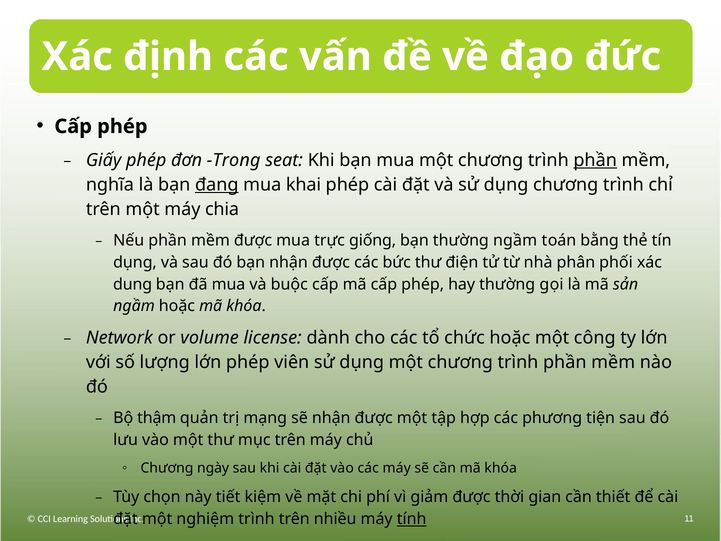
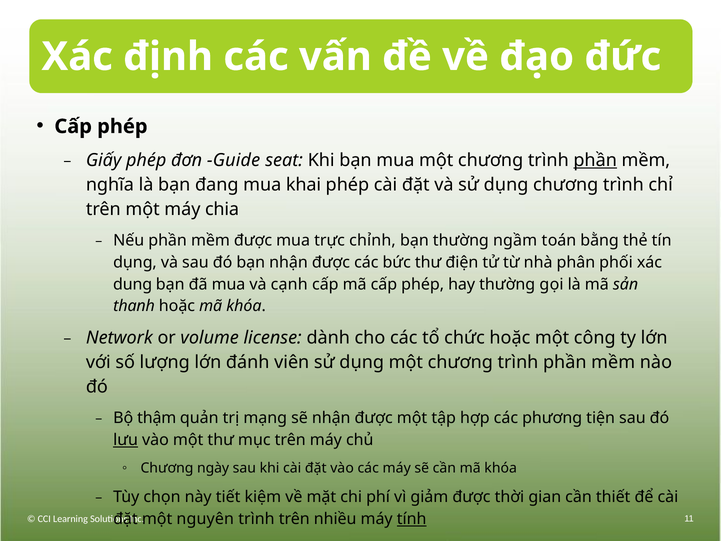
Trong: Trong -> Guide
đang underline: present -> none
giống: giống -> chỉnh
buộc: buộc -> cạnh
ngầm at (134, 306): ngầm -> thanh
lớn phép: phép -> đánh
lưu underline: none -> present
nghiệm: nghiệm -> nguyên
